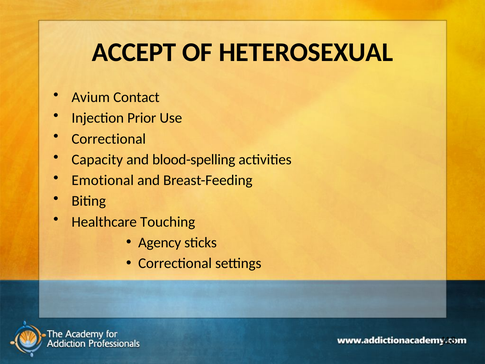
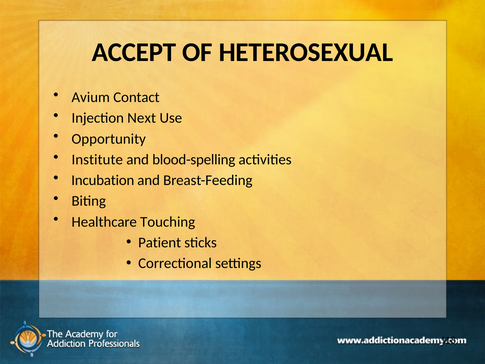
Prior: Prior -> Next
Correctional at (109, 139): Correctional -> Opportunity
Capacity: Capacity -> Institute
Emotional: Emotional -> Incubation
Agency: Agency -> Patient
